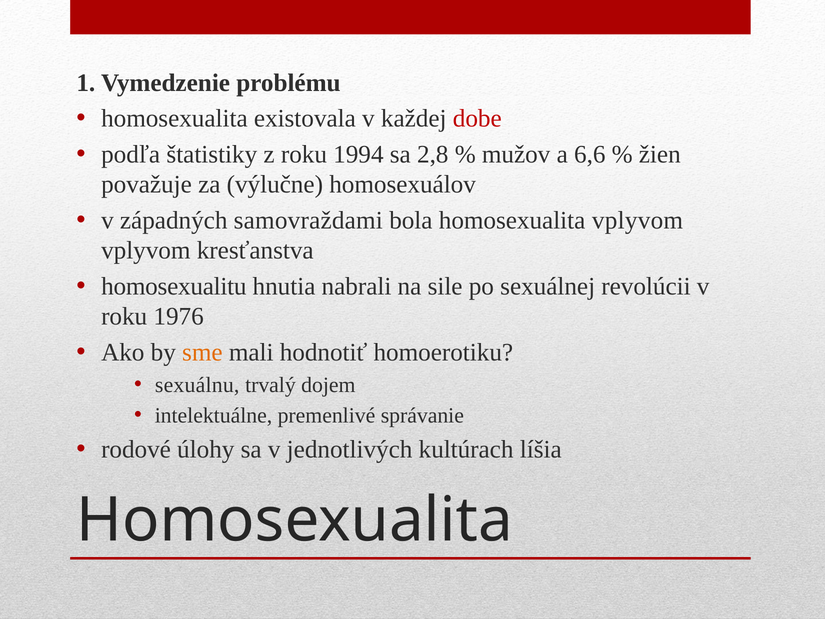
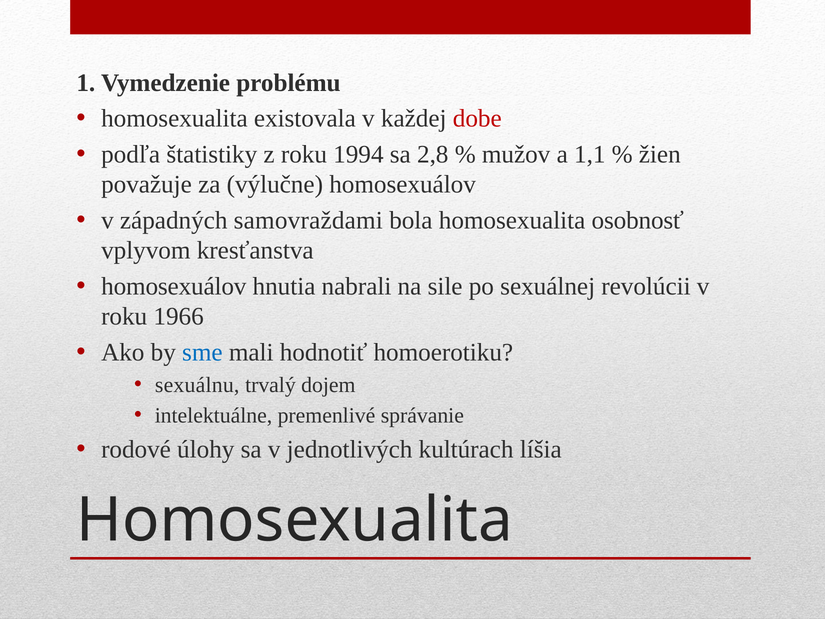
6,6: 6,6 -> 1,1
homosexualita vplyvom: vplyvom -> osobnosť
homosexualitu at (174, 286): homosexualitu -> homosexuálov
1976: 1976 -> 1966
sme colour: orange -> blue
